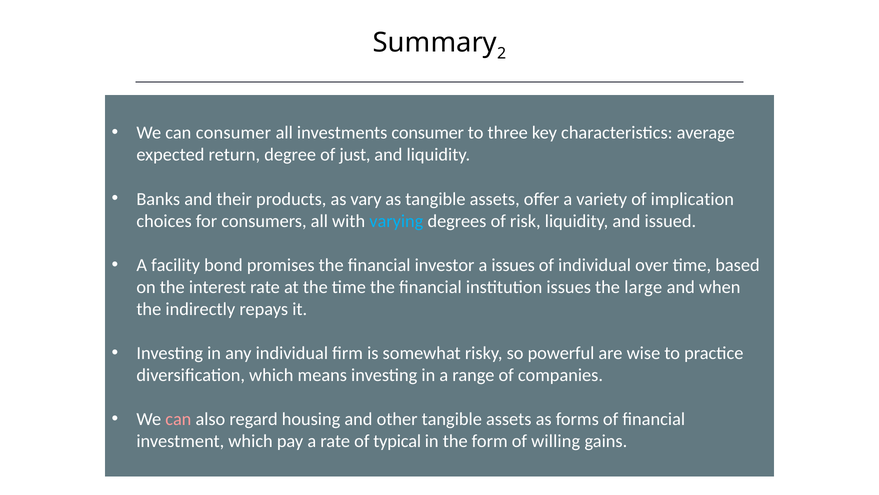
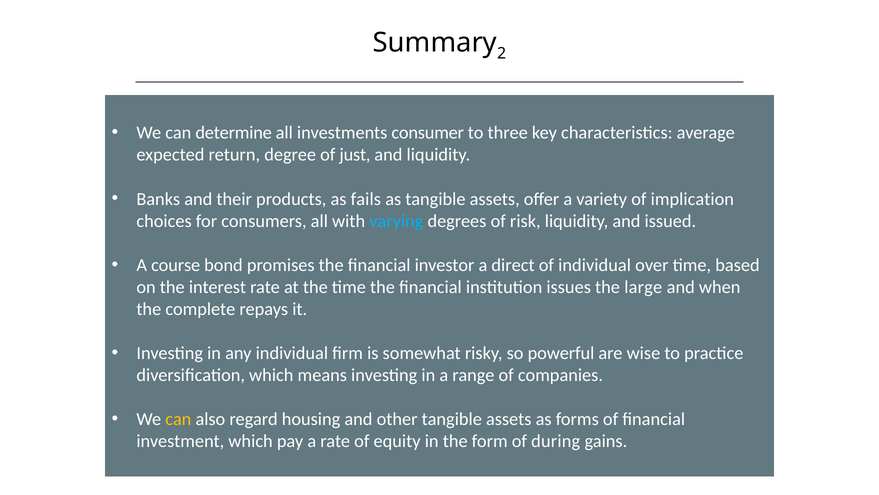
can consumer: consumer -> determine
vary: vary -> fails
facility: facility -> course
a issues: issues -> direct
indirectly: indirectly -> complete
can at (178, 419) colour: pink -> yellow
typical: typical -> equity
willing: willing -> during
